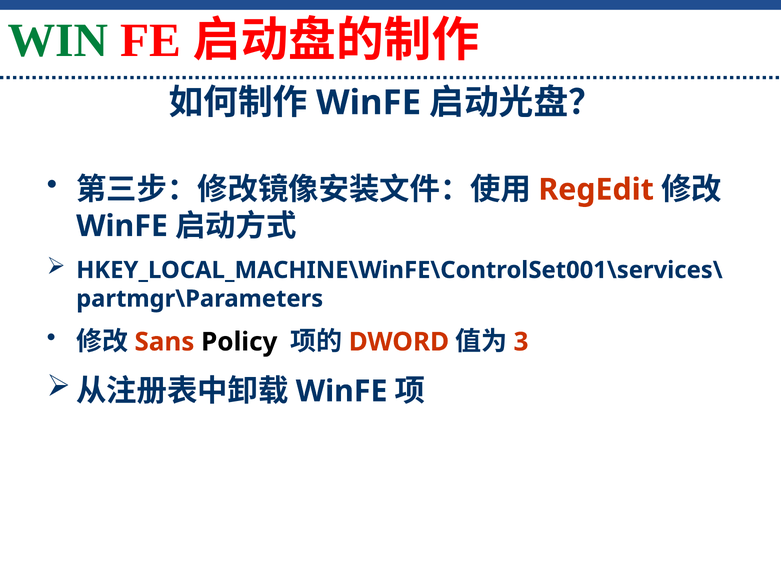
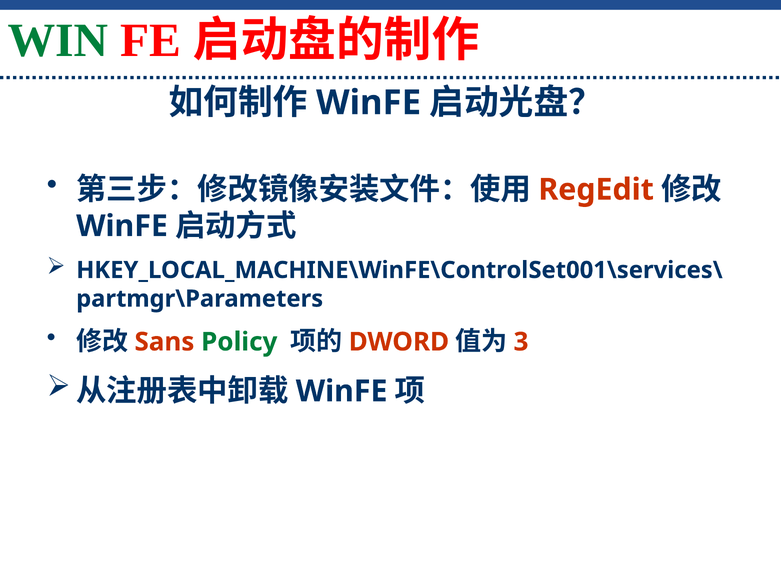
Policy colour: black -> green
